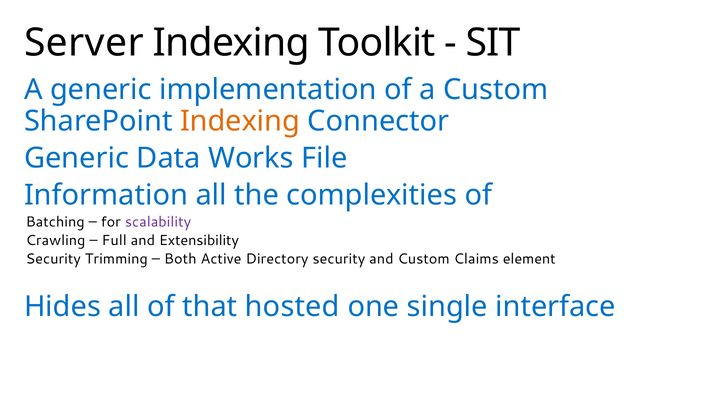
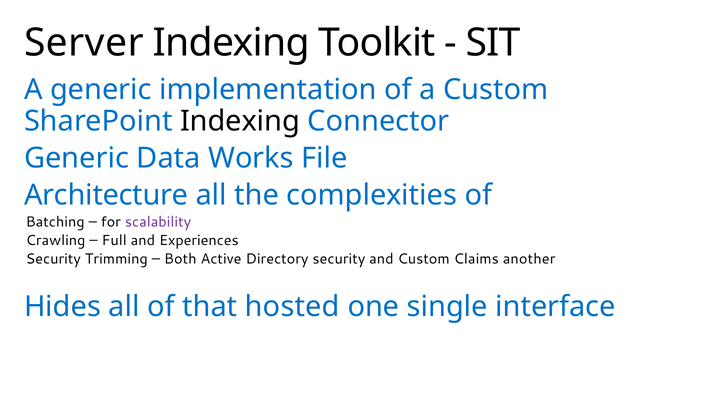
Indexing at (240, 121) colour: orange -> black
Information: Information -> Architecture
Extensibility: Extensibility -> Experiences
element: element -> another
